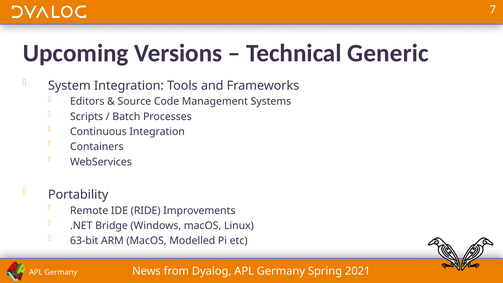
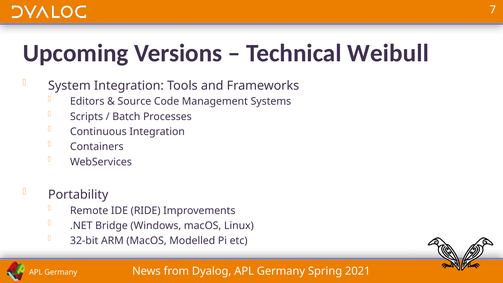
Generic: Generic -> Weibull
63-bit: 63-bit -> 32-bit
